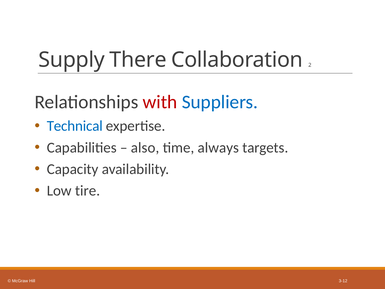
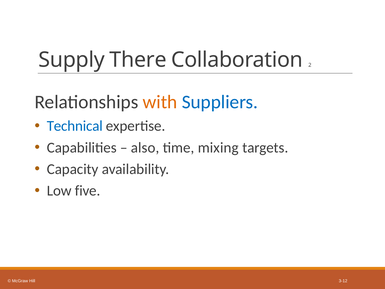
with colour: red -> orange
always: always -> mixing
tire: tire -> five
